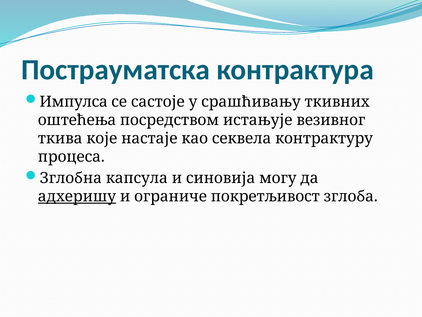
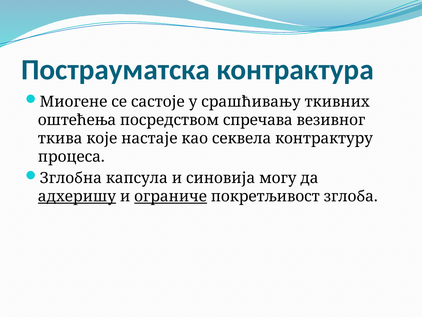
Импулса: Импулса -> Миогене
истањује: истањује -> спречава
ограниче underline: none -> present
